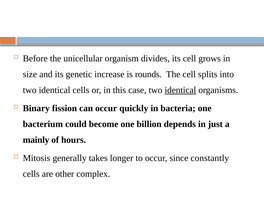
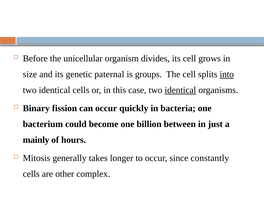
increase: increase -> paternal
rounds: rounds -> groups
into underline: none -> present
depends: depends -> between
